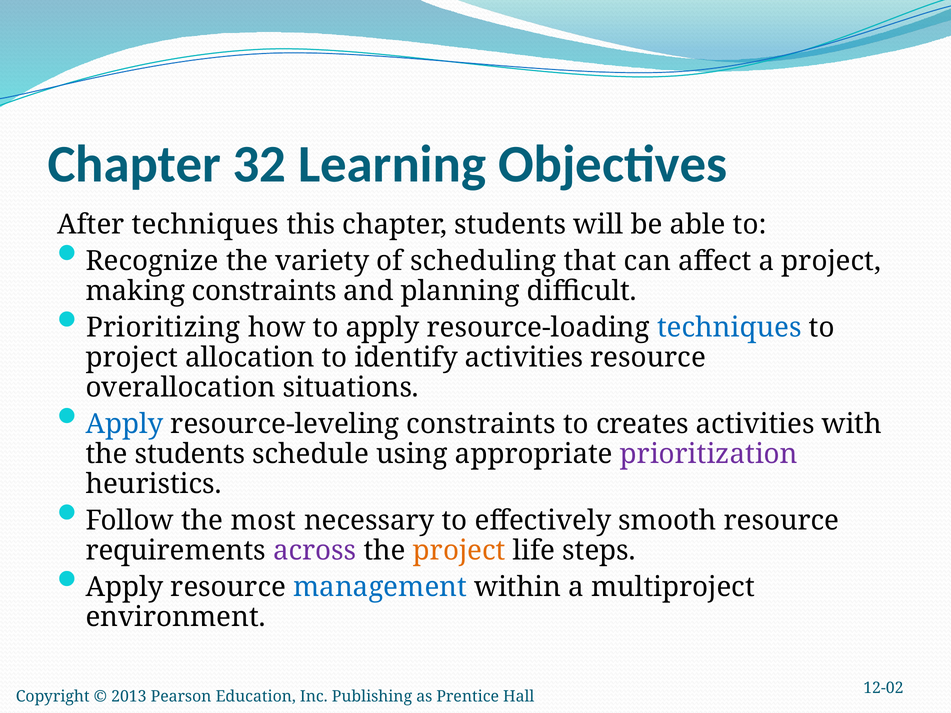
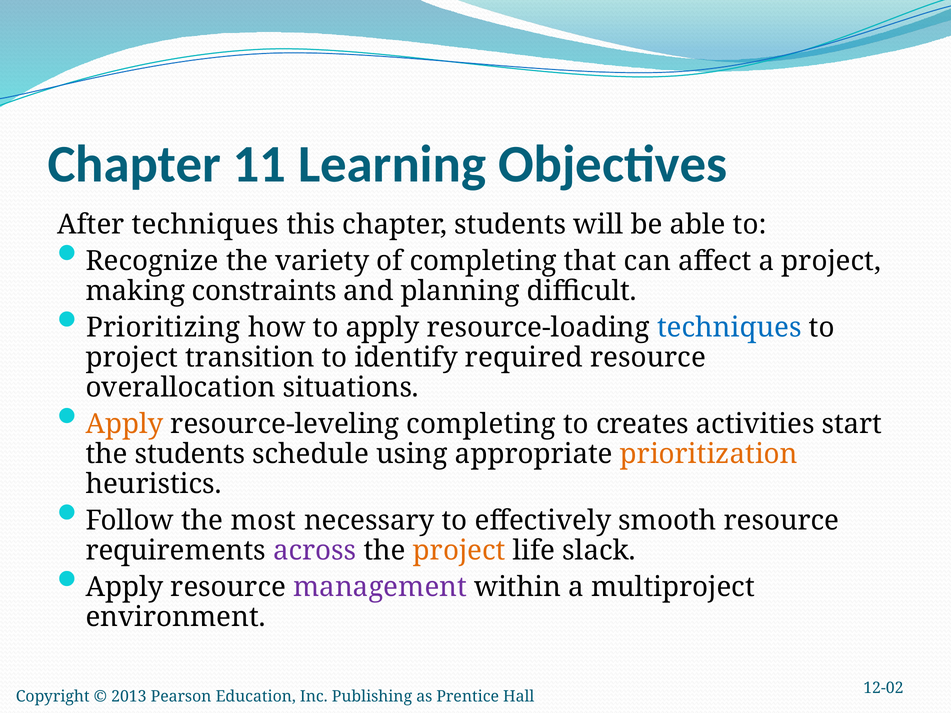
32: 32 -> 11
of scheduling: scheduling -> completing
allocation: allocation -> transition
identify activities: activities -> required
Apply at (124, 424) colour: blue -> orange
resource-leveling constraints: constraints -> completing
with: with -> start
prioritization colour: purple -> orange
steps: steps -> slack
management colour: blue -> purple
